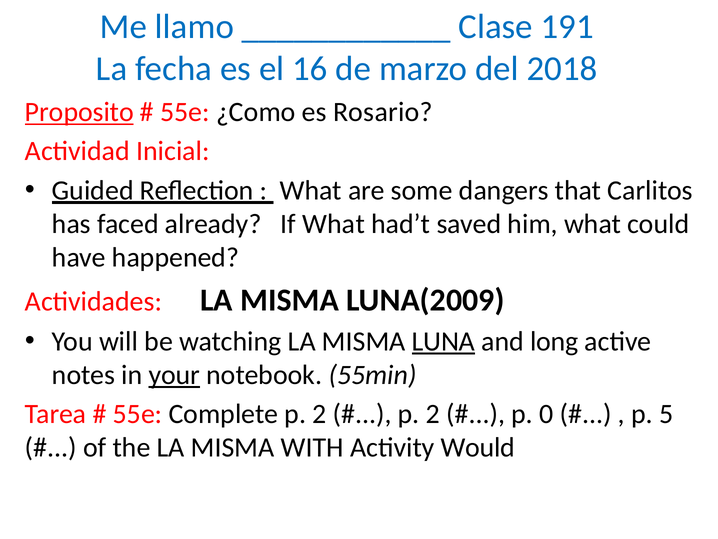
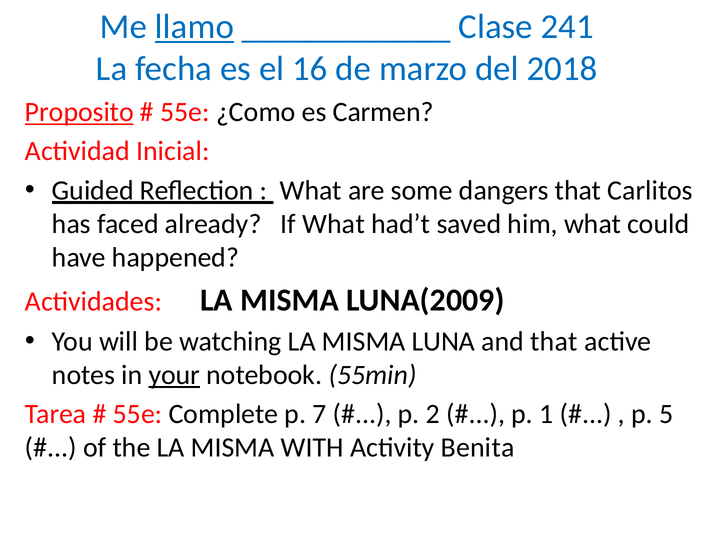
llamo underline: none -> present
191: 191 -> 241
Rosario: Rosario -> Carmen
LUNA underline: present -> none
and long: long -> that
Complete p 2: 2 -> 7
0: 0 -> 1
Would: Would -> Benita
